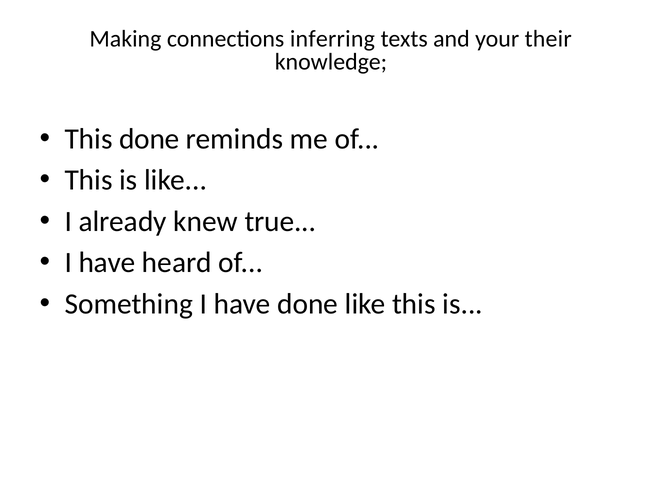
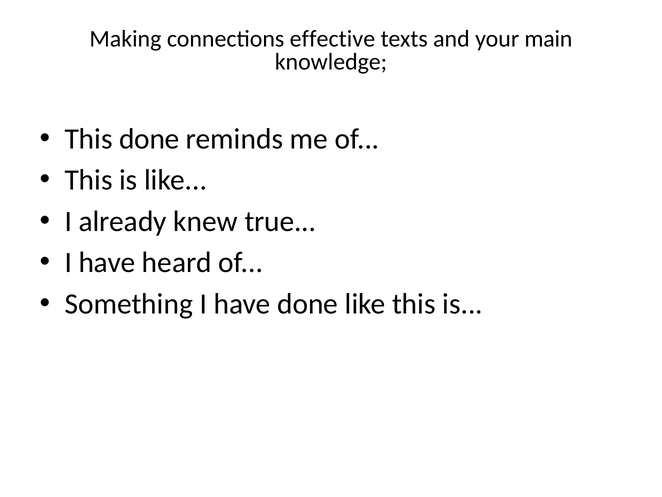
inferring: inferring -> effective
their: their -> main
